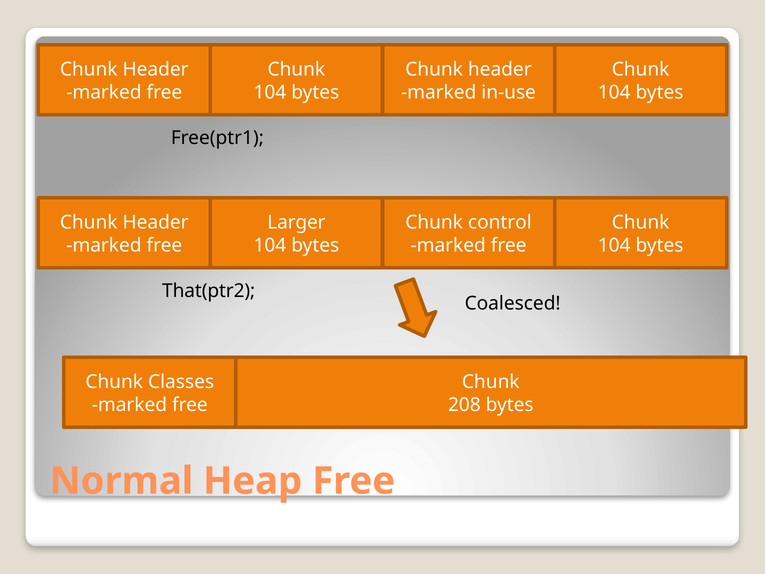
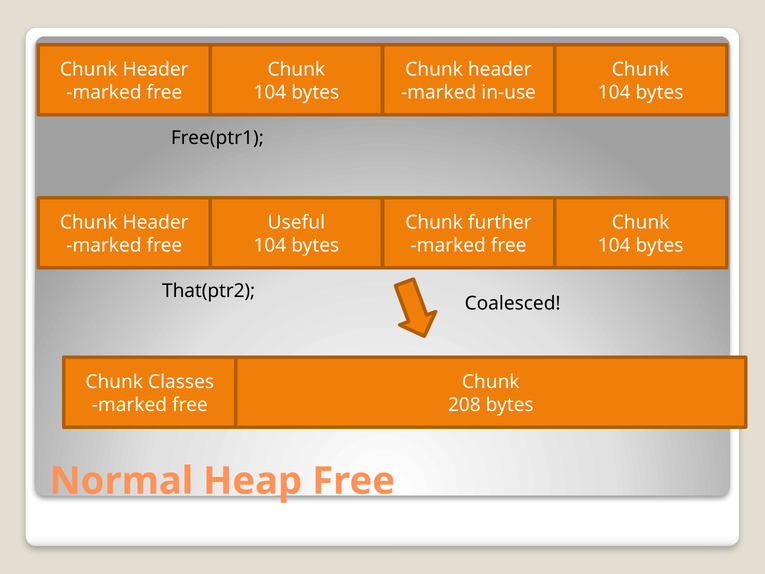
Larger: Larger -> Useful
control: control -> further
